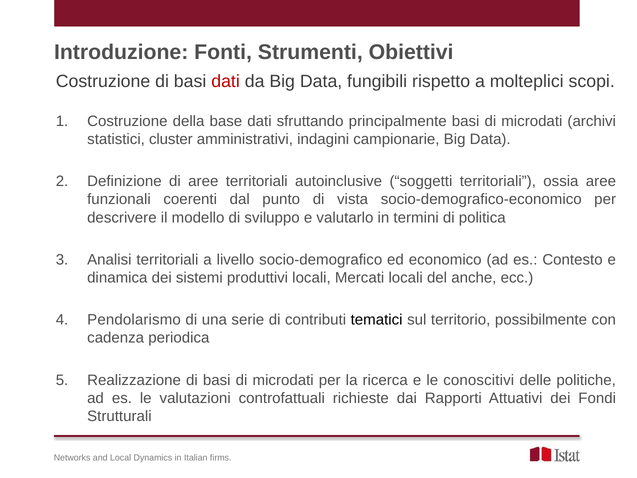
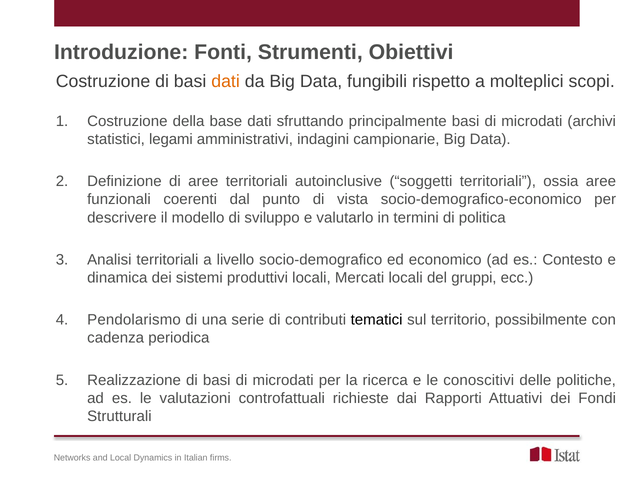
dati at (226, 81) colour: red -> orange
cluster: cluster -> legami
anche: anche -> gruppi
